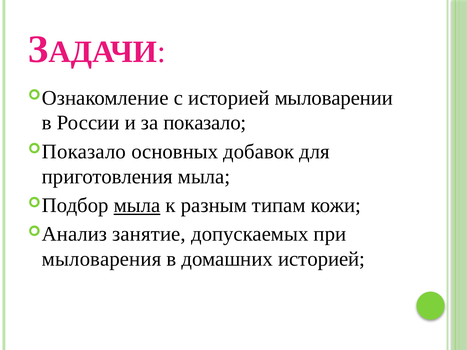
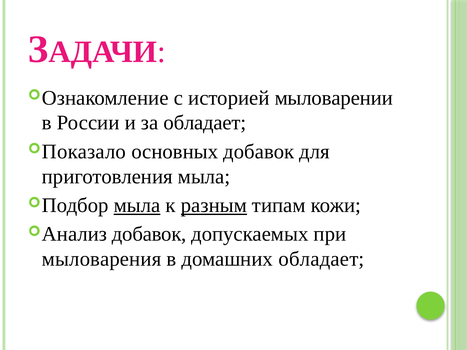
за показало: показало -> обладает
разным underline: none -> present
Анализ занятие: занятие -> добавок
домашних историей: историей -> обладает
